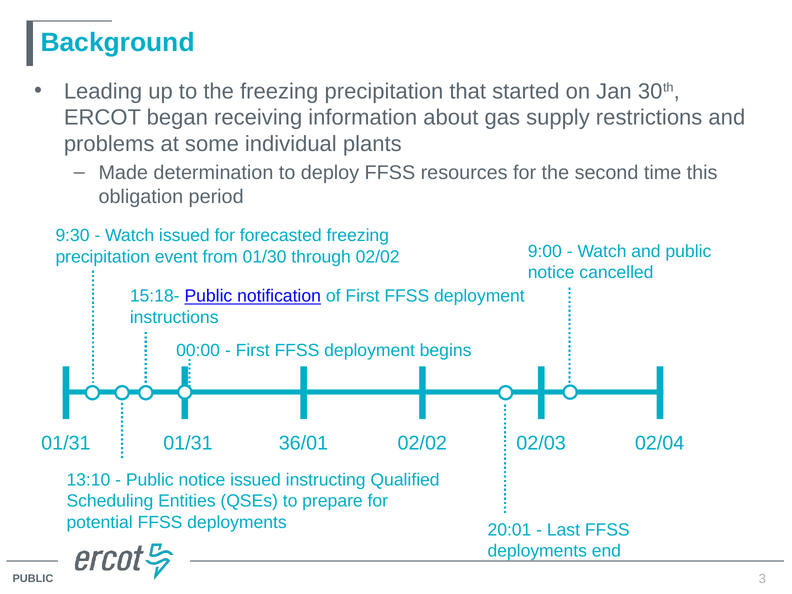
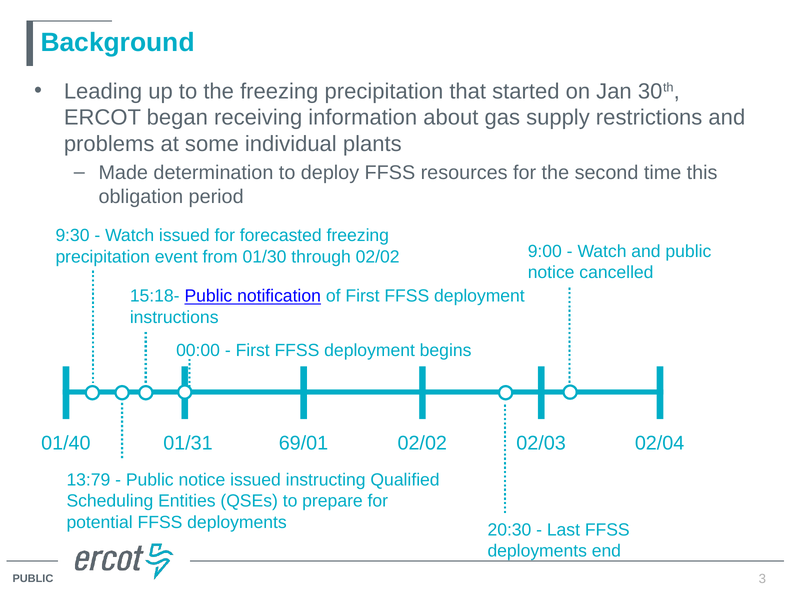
01/31 at (66, 443): 01/31 -> 01/40
36/01: 36/01 -> 69/01
13:10: 13:10 -> 13:79
20:01: 20:01 -> 20:30
